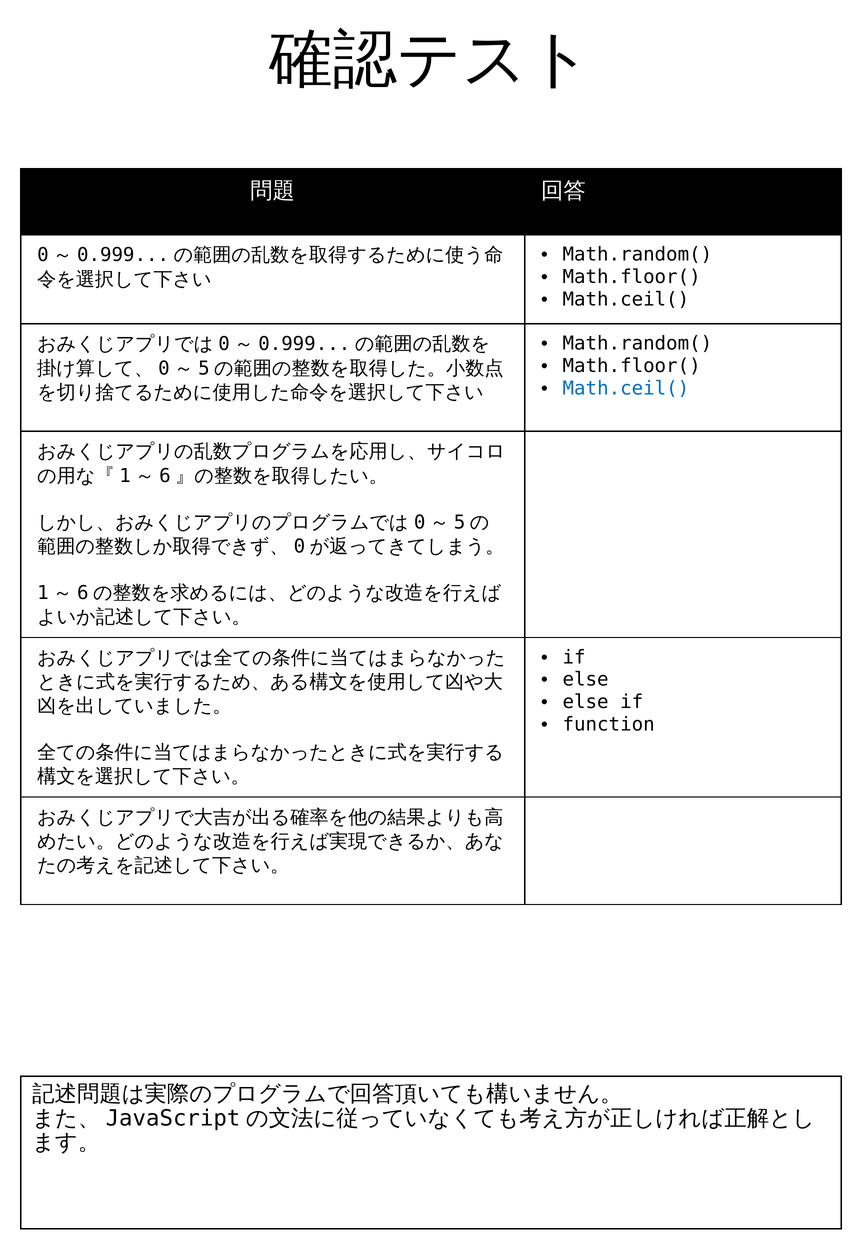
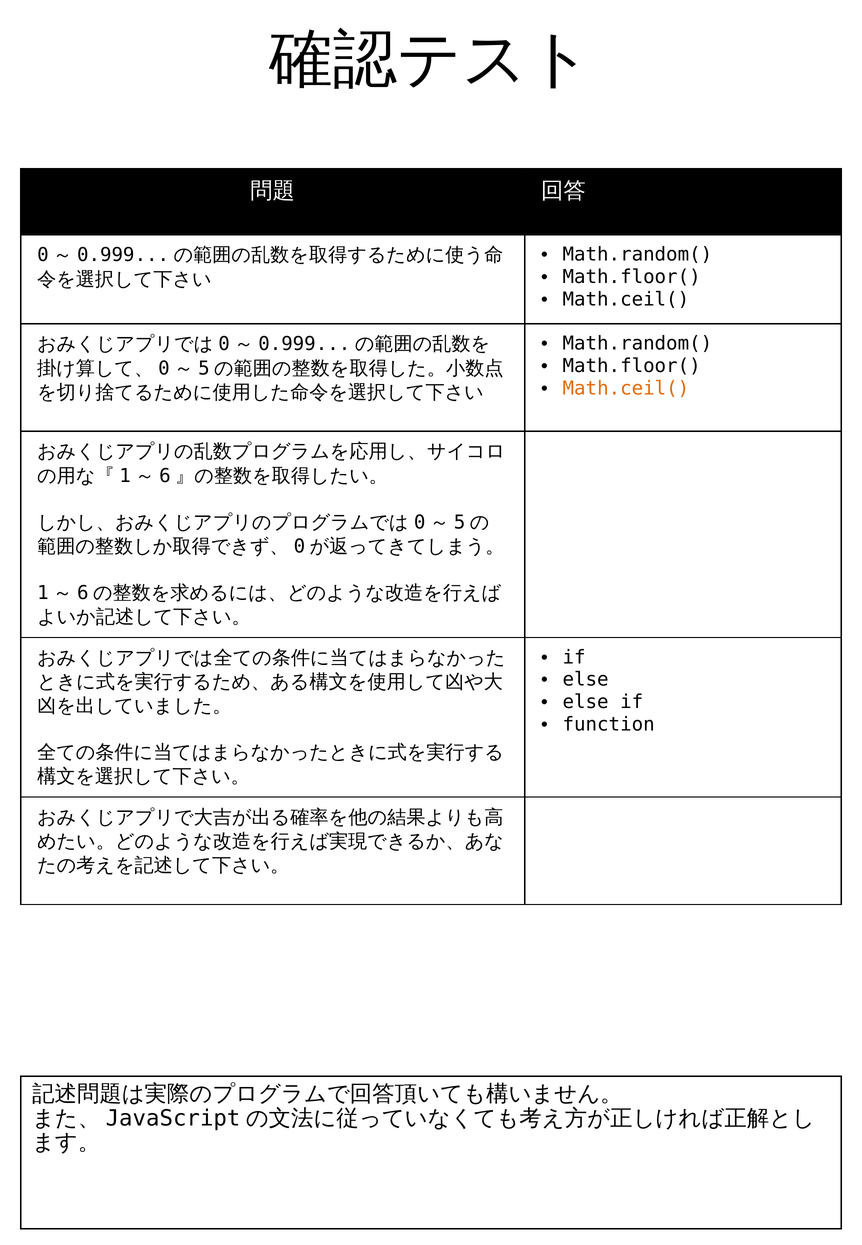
Math.ceil( at (626, 389) colour: blue -> orange
